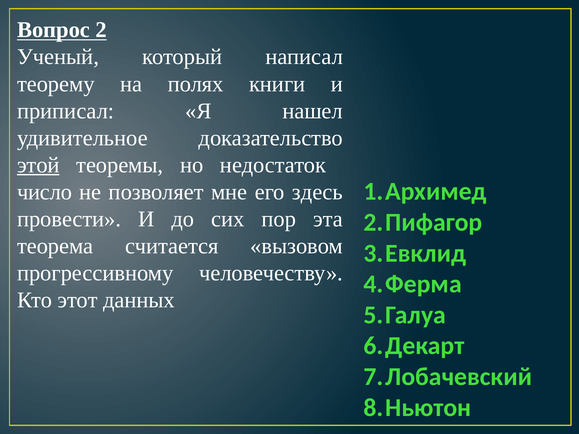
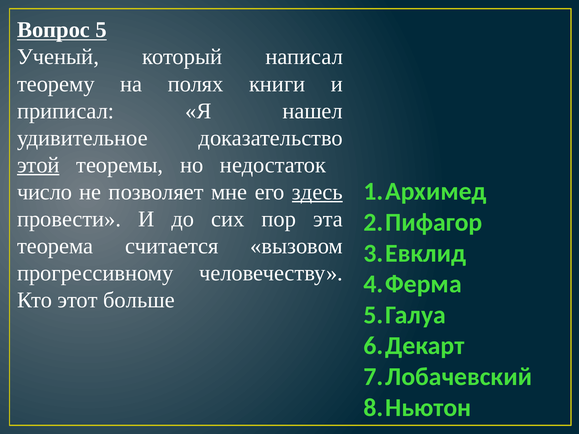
2: 2 -> 5
здесь underline: none -> present
данных: данных -> больше
